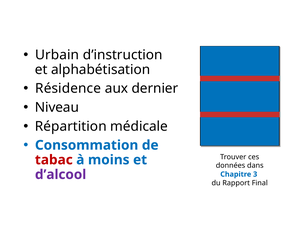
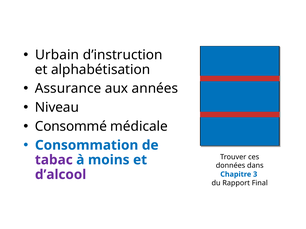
Résidence: Résidence -> Assurance
dernier: dernier -> années
Répartition: Répartition -> Consommé
tabac colour: red -> purple
